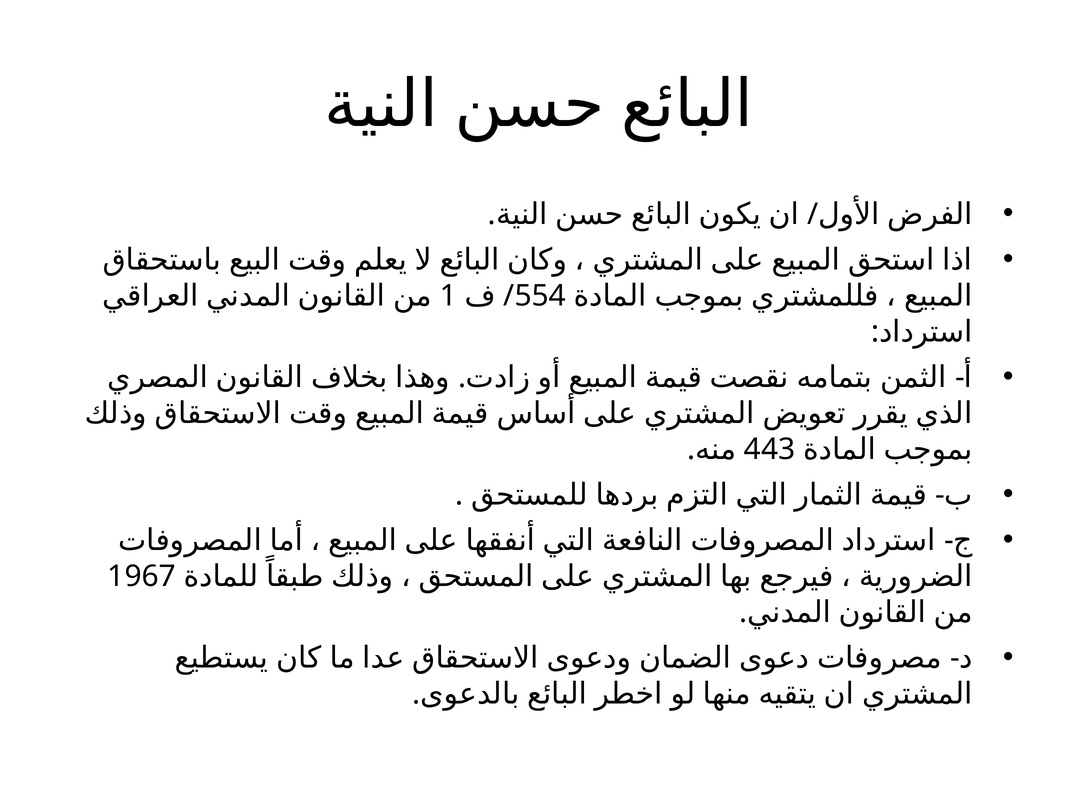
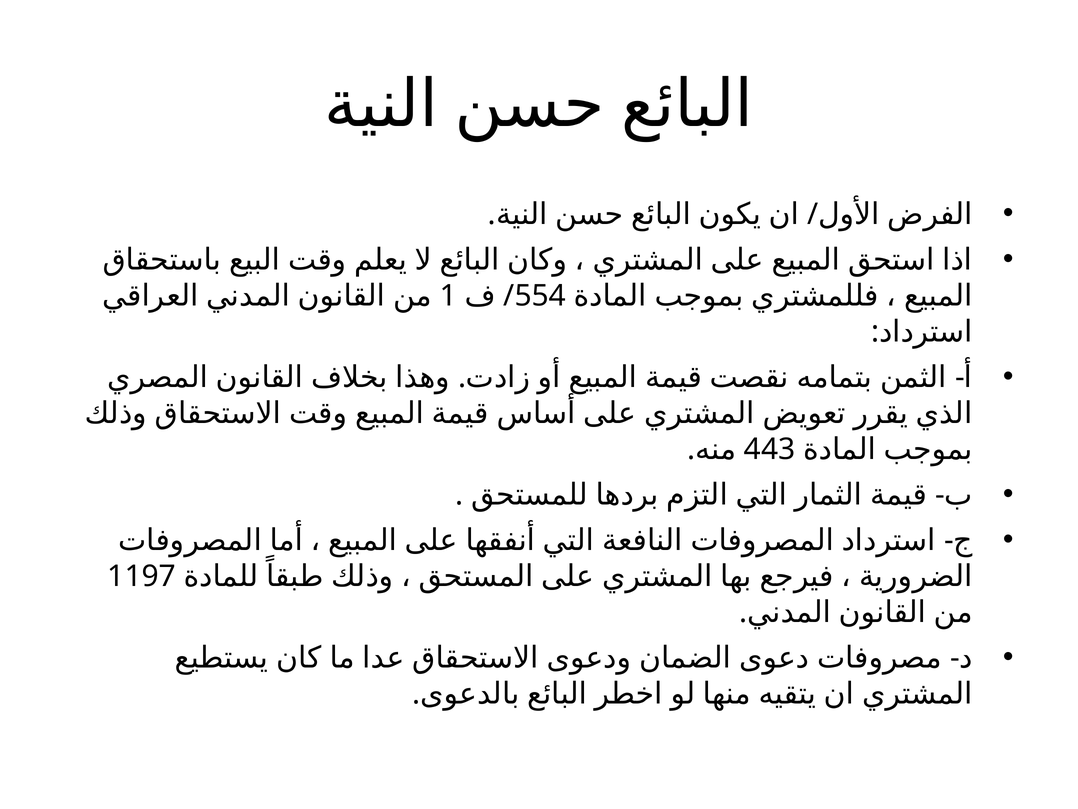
1967: 1967 -> 1197
